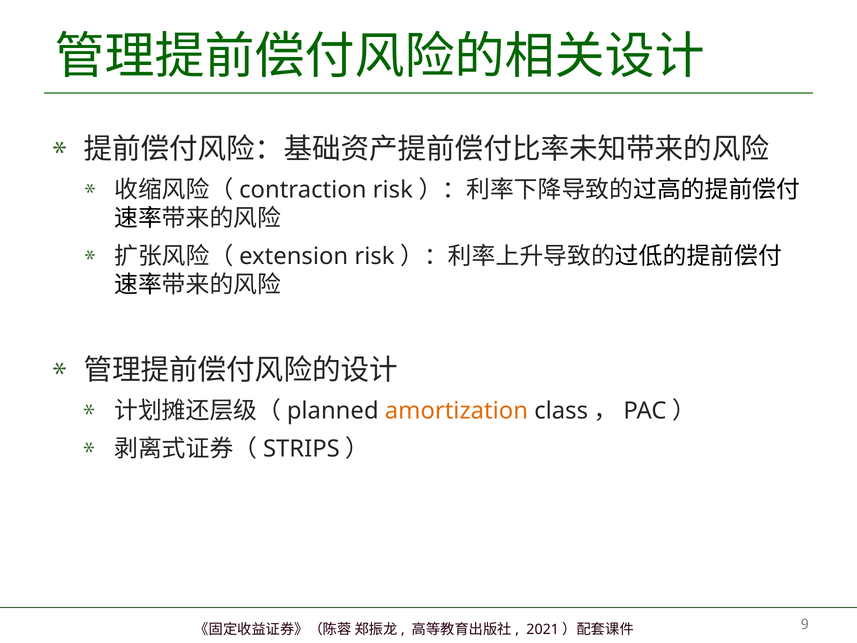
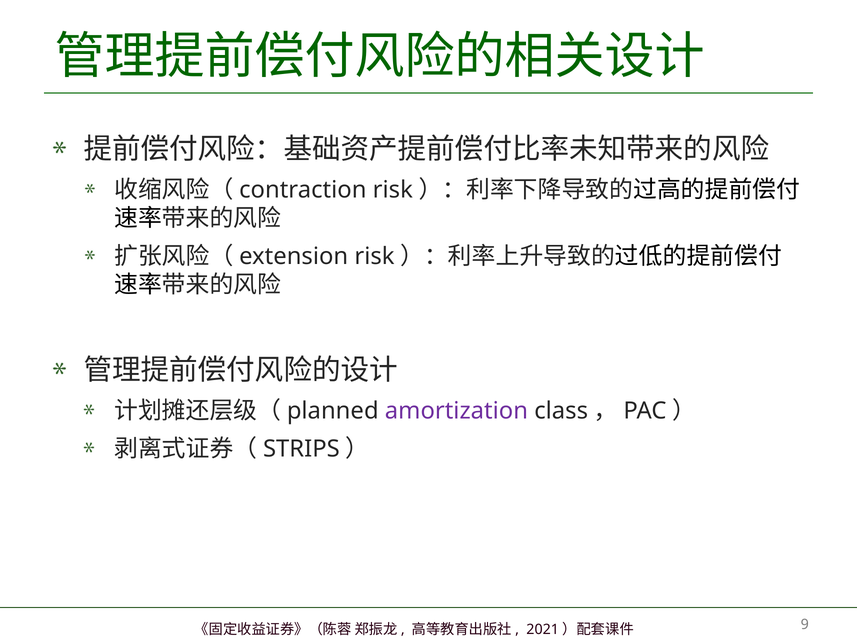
amortization colour: orange -> purple
